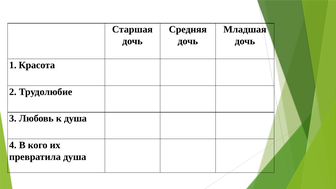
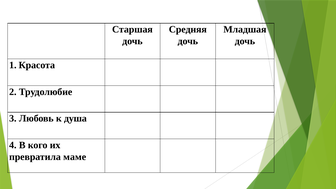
превратила душа: душа -> маме
